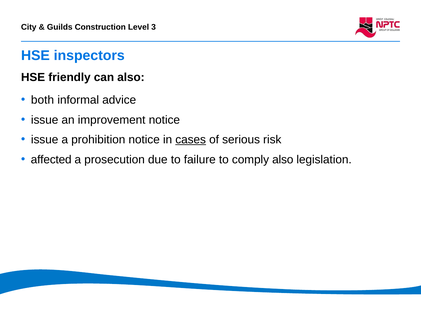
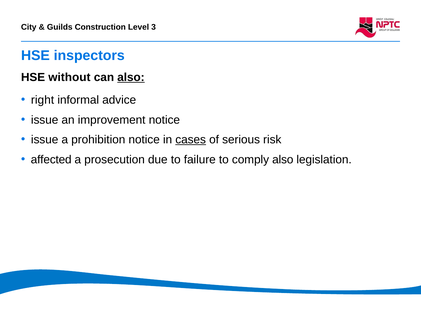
friendly: friendly -> without
also at (131, 77) underline: none -> present
both: both -> right
